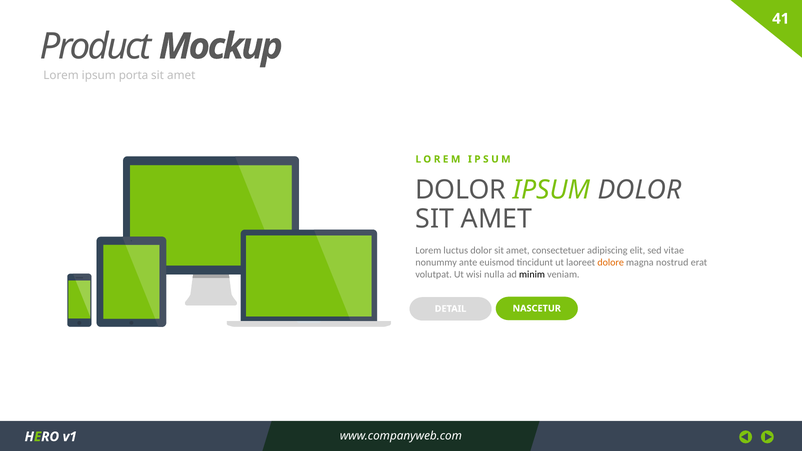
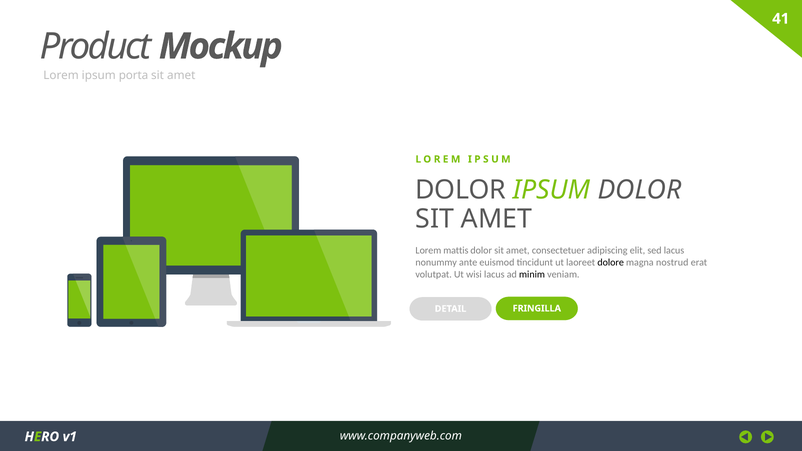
luctus: luctus -> mattis
sed vitae: vitae -> lacus
dolore colour: orange -> black
wisi nulla: nulla -> lacus
NASCETUR: NASCETUR -> FRINGILLA
